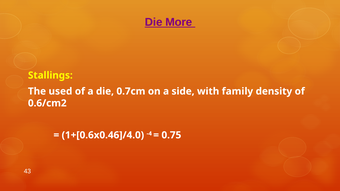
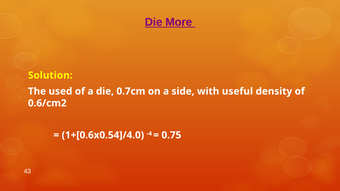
Stallings: Stallings -> Solution
family: family -> useful
1+[0.6x0.46]/4.0: 1+[0.6x0.46]/4.0 -> 1+[0.6x0.54]/4.0
